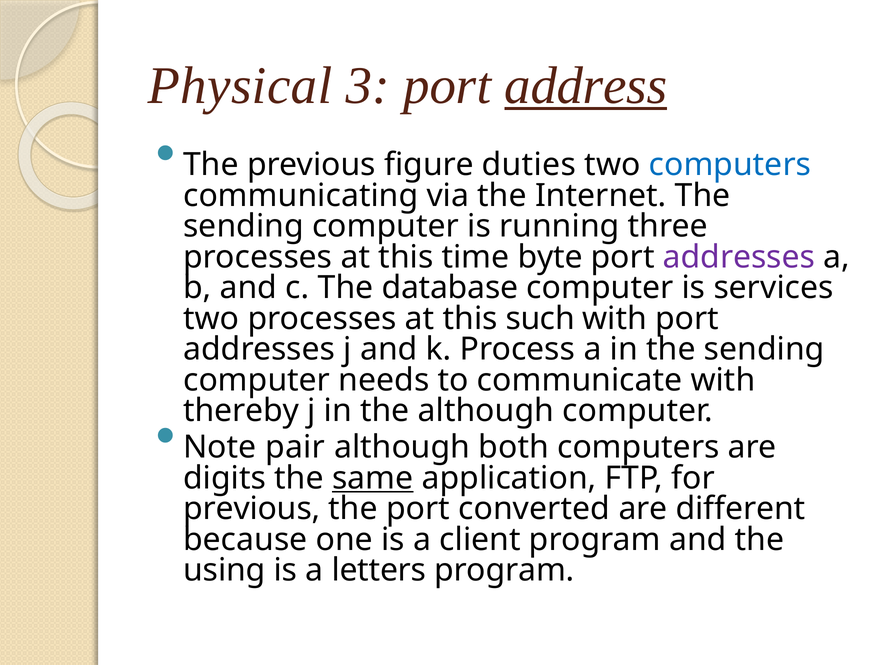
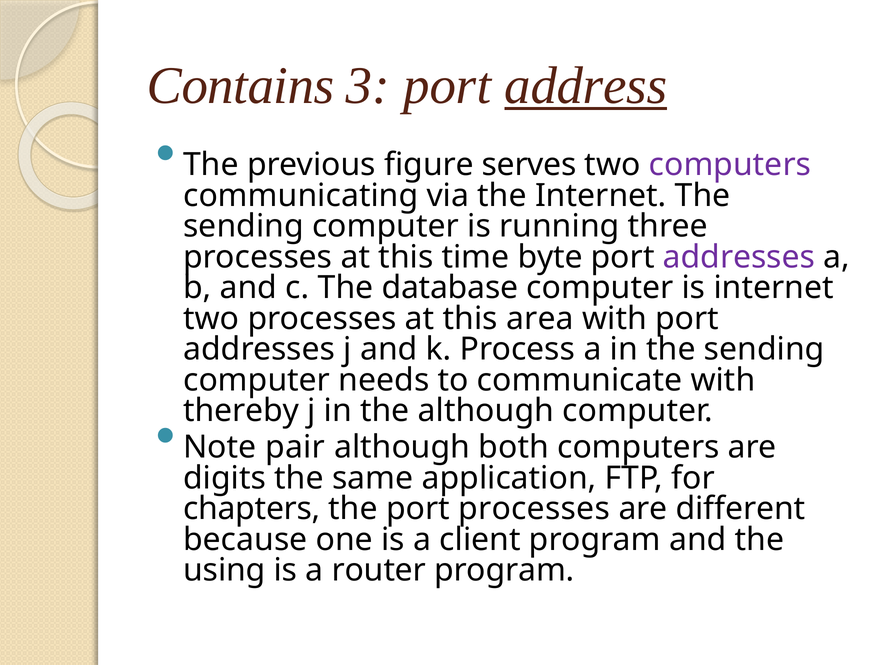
Physical: Physical -> Contains
duties: duties -> serves
computers at (730, 165) colour: blue -> purple
is services: services -> internet
such: such -> area
same underline: present -> none
previous at (252, 508): previous -> chapters
port converted: converted -> processes
letters: letters -> router
